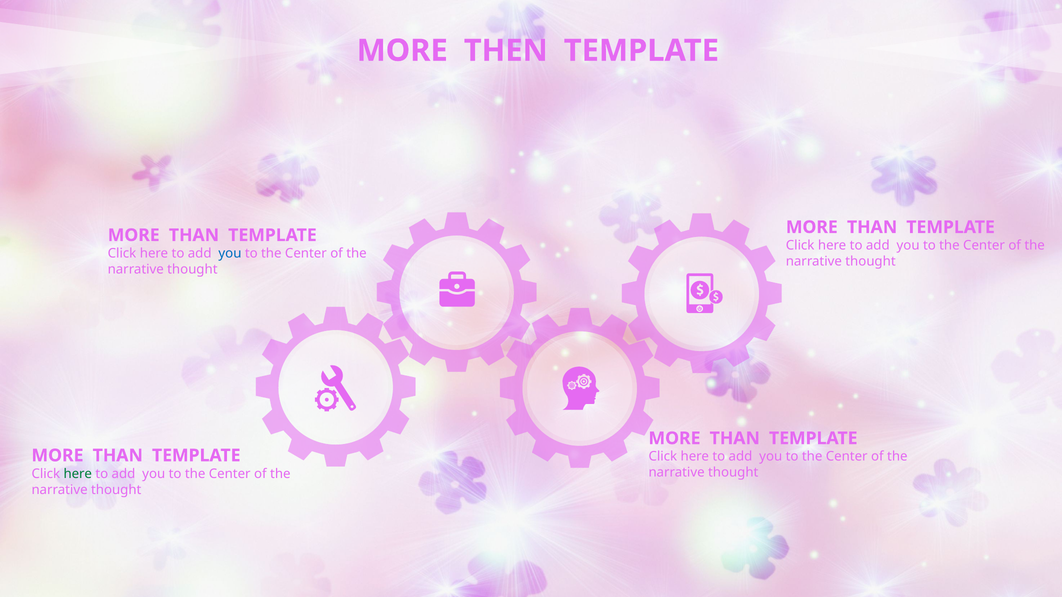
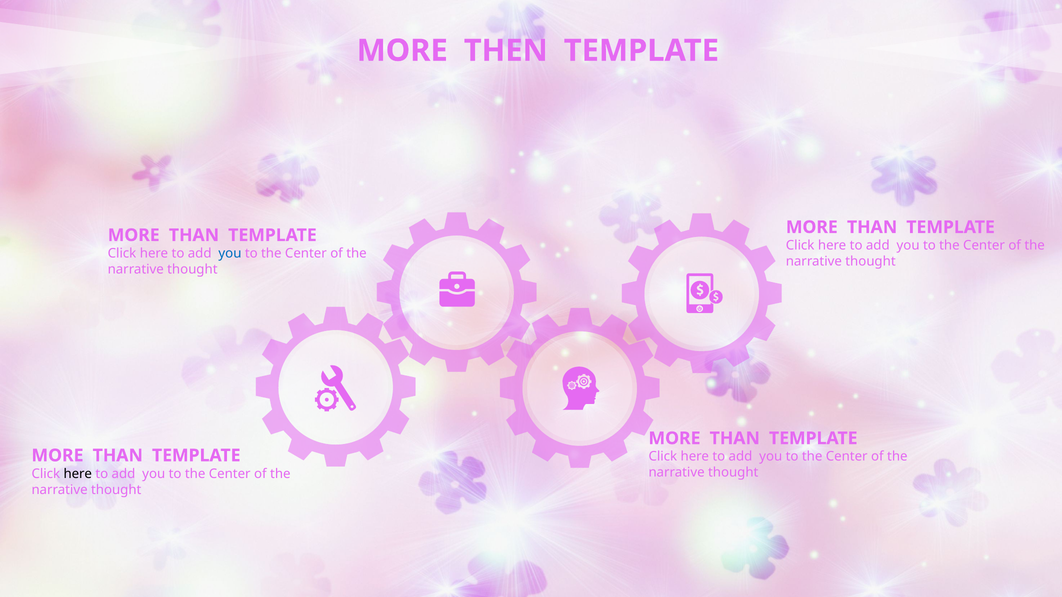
here at (78, 474) colour: green -> black
